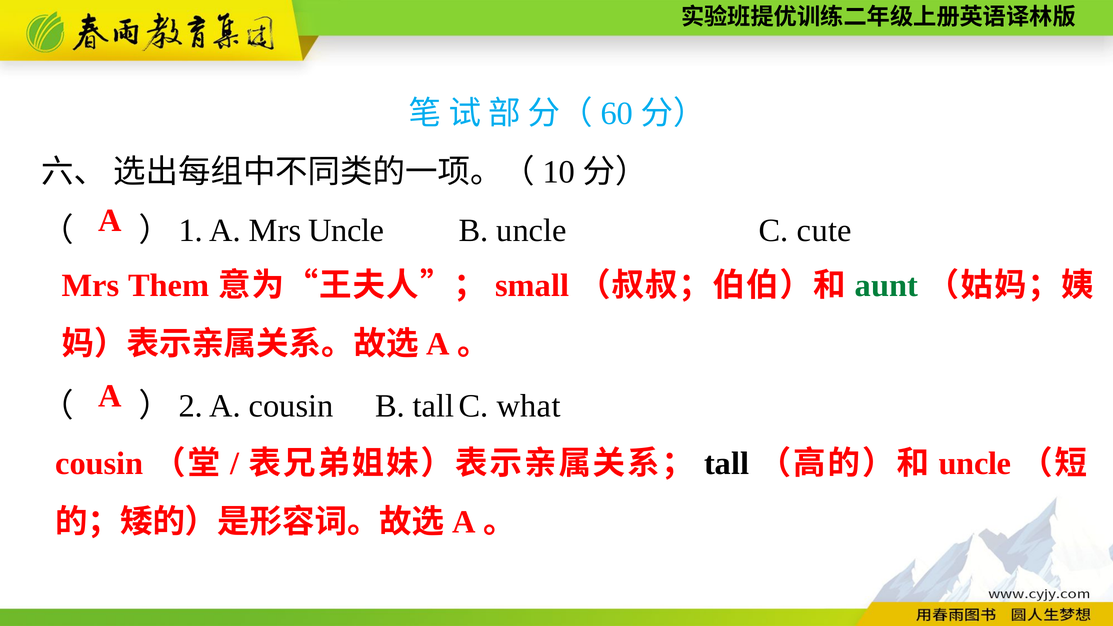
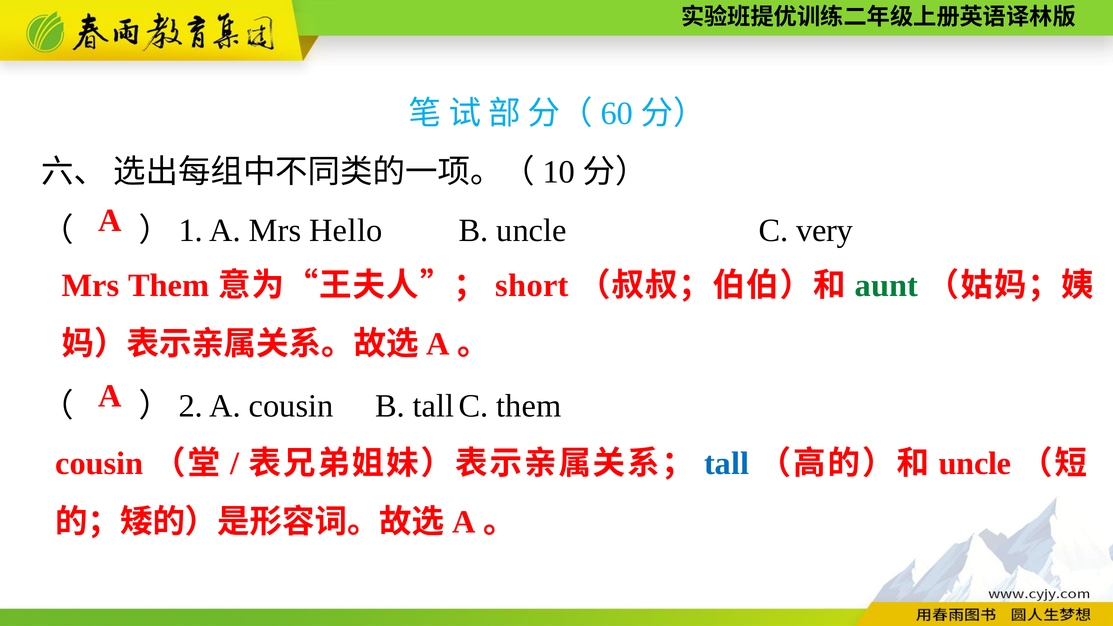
Mrs Uncle: Uncle -> Hello
cute: cute -> very
small: small -> short
what at (529, 406): what -> them
tall colour: black -> blue
